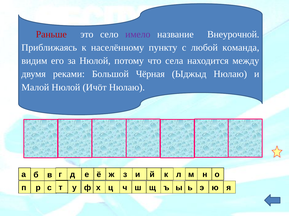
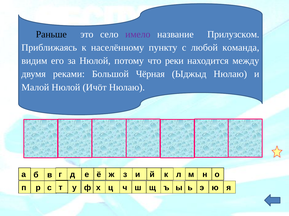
Раньше colour: red -> black
Внеурочной: Внеурочной -> Прилузском
села: села -> реки
